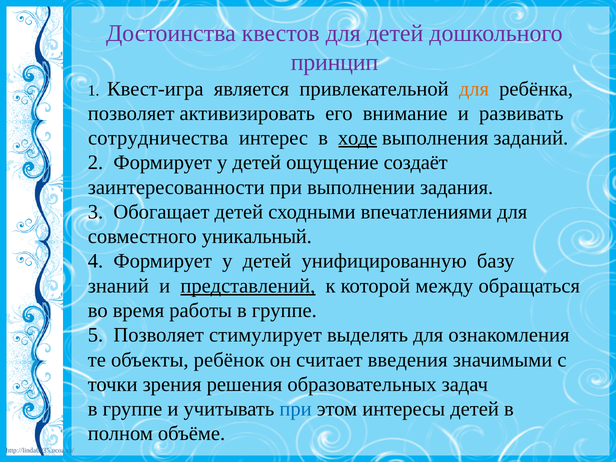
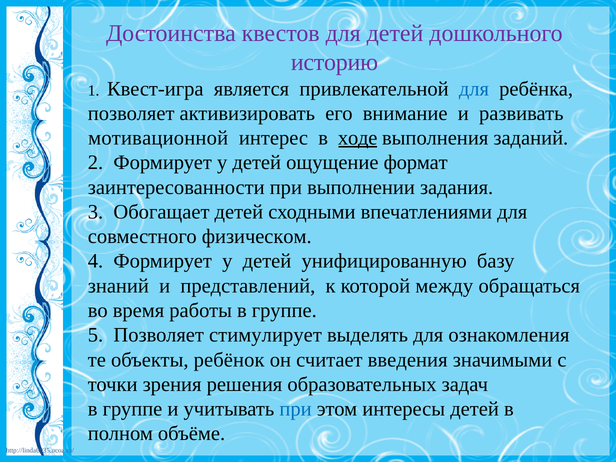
принцип: принцип -> историю
для at (474, 89) colour: orange -> blue
сотрудничества: сотрудничества -> мотивационной
создаёт: создаёт -> формат
уникальный: уникальный -> физическом
представлений underline: present -> none
